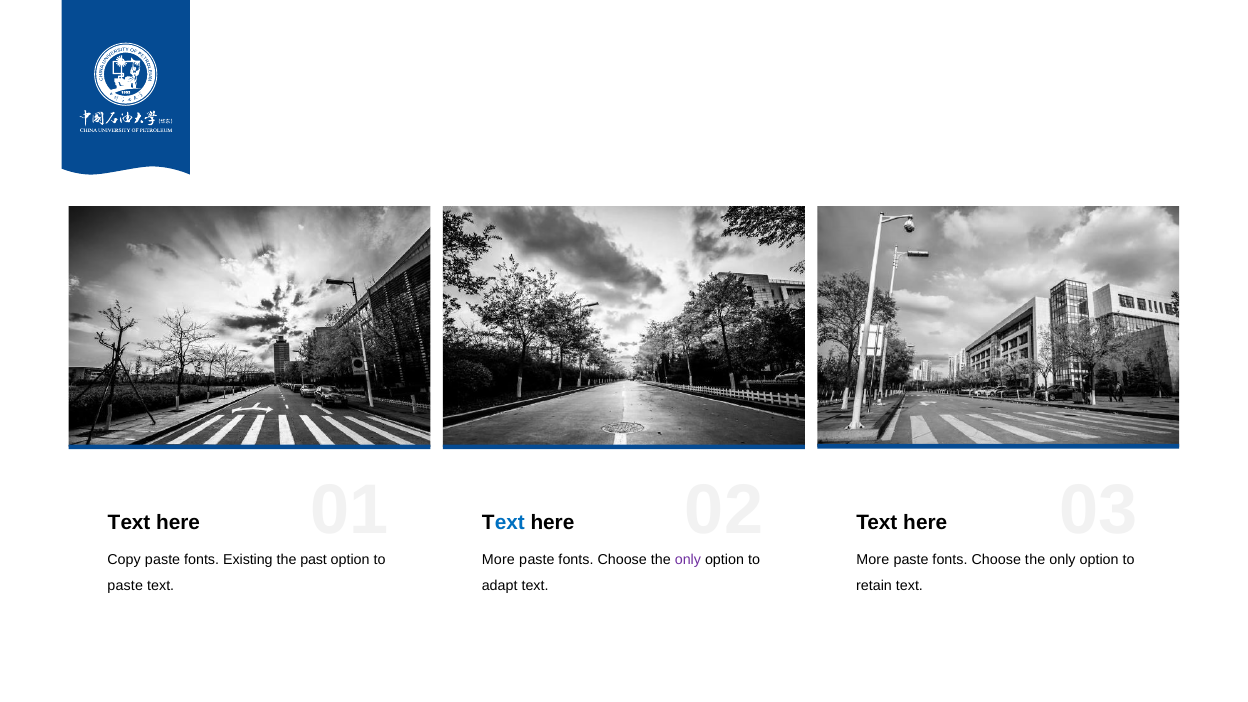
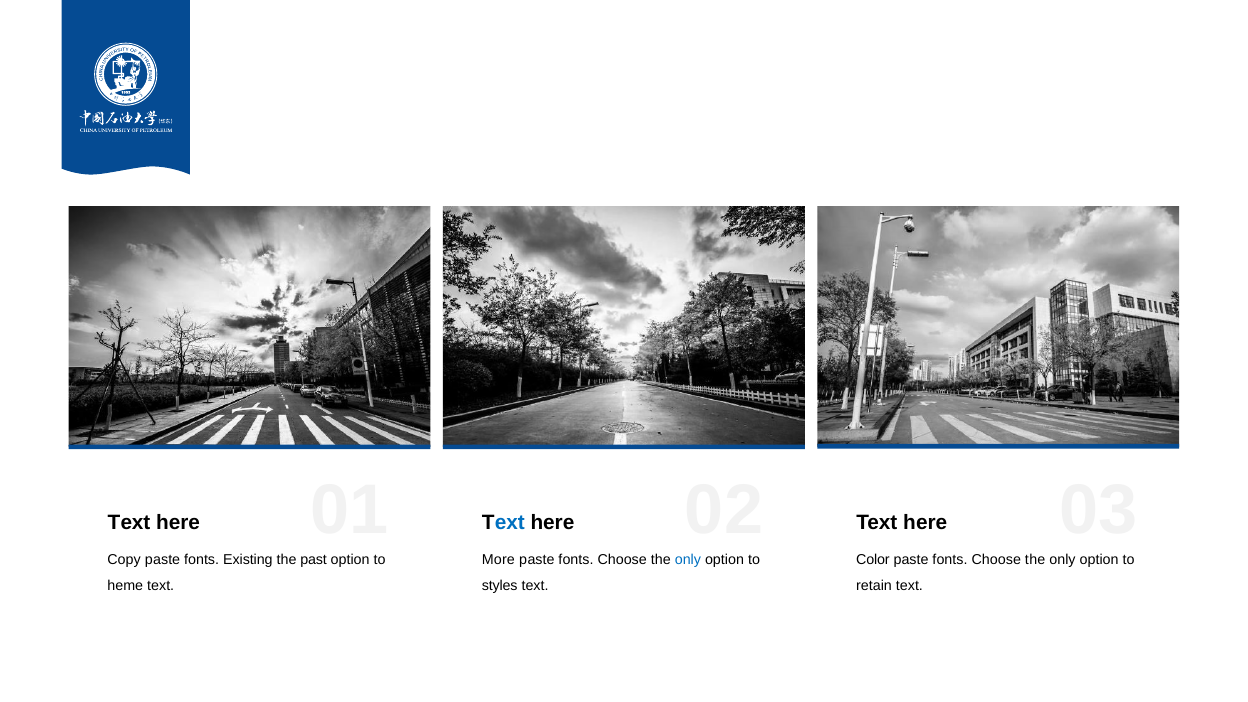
only at (688, 560) colour: purple -> blue
More at (873, 560): More -> Color
paste at (125, 586): paste -> heme
adapt: adapt -> styles
